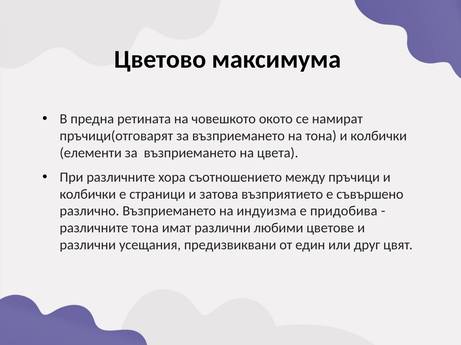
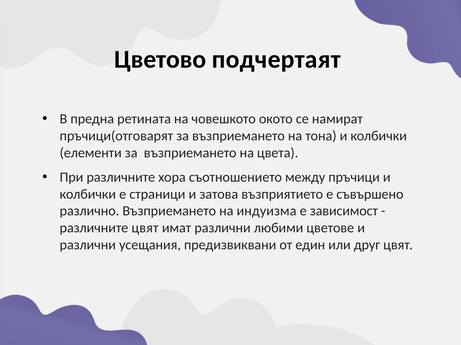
максимума: максимума -> подчертаят
придобива: придобива -> зависимост
различните тона: тона -> цвят
